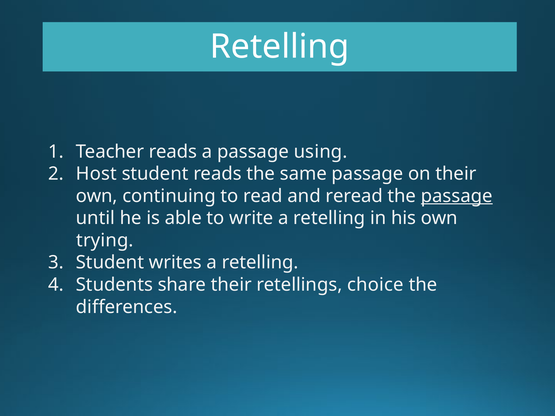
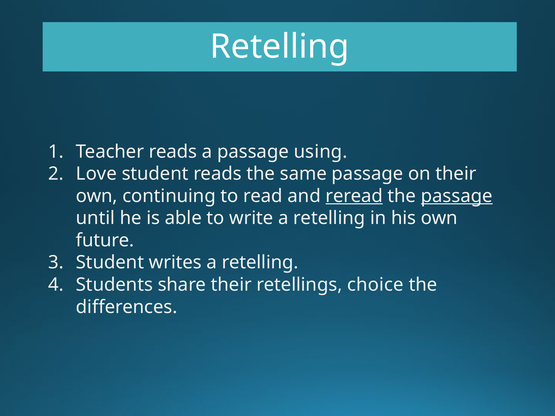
Host: Host -> Love
reread underline: none -> present
trying: trying -> future
